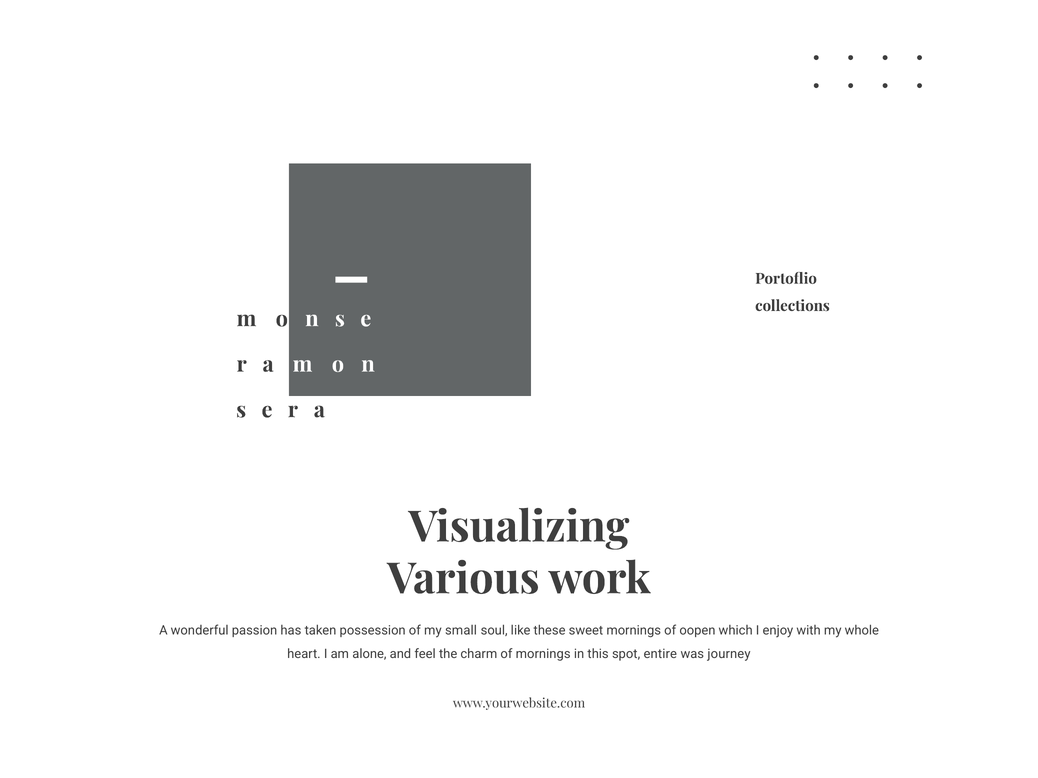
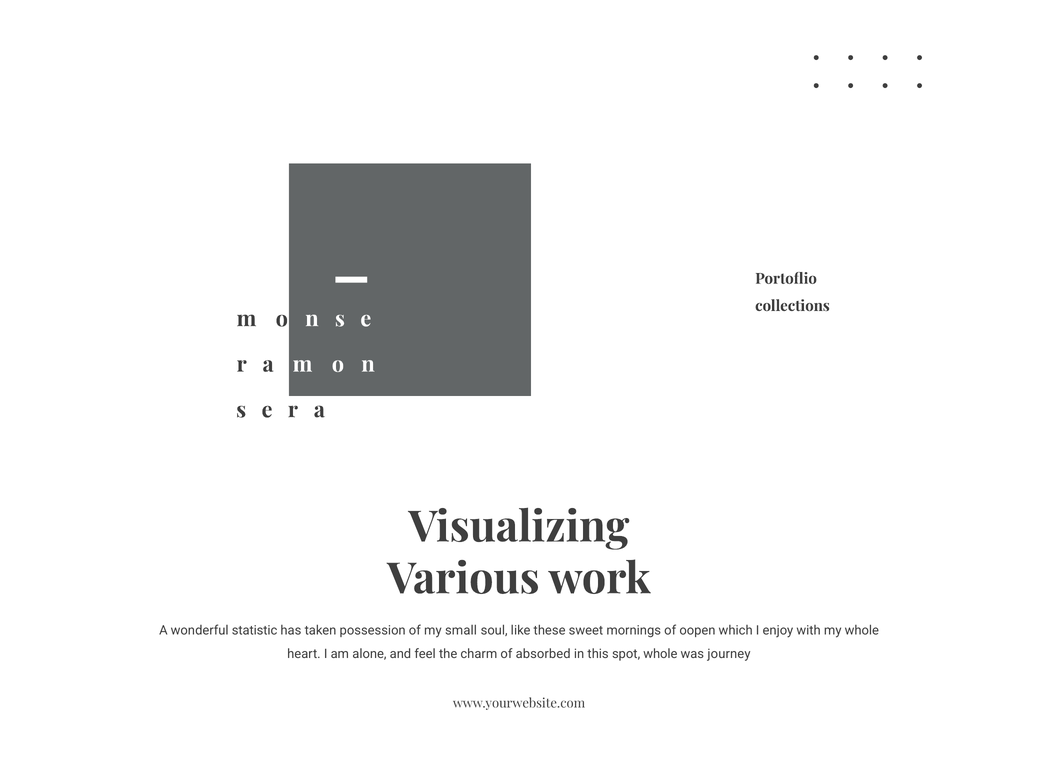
passion: passion -> statistic
of mornings: mornings -> absorbed
spot entire: entire -> whole
